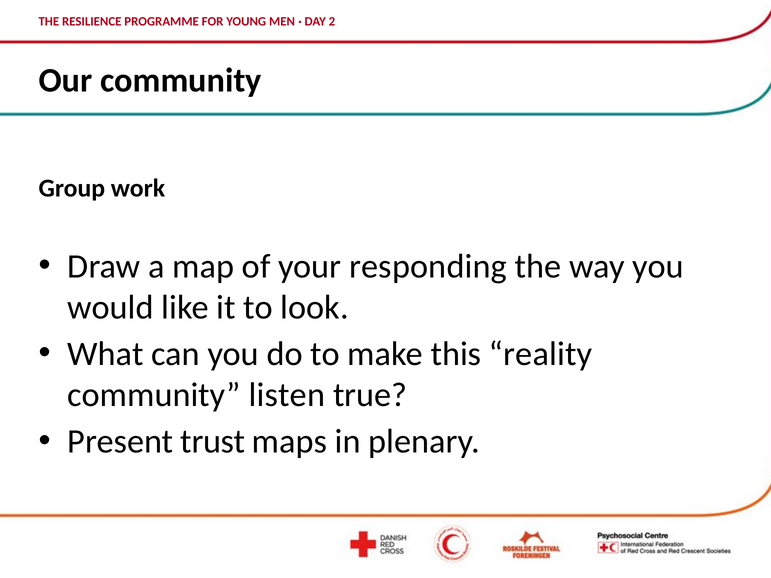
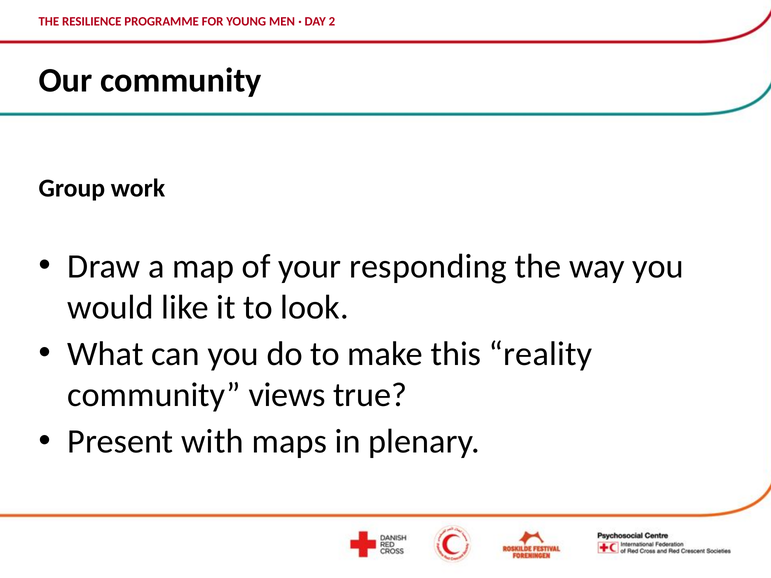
listen: listen -> views
trust: trust -> with
